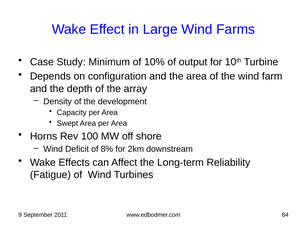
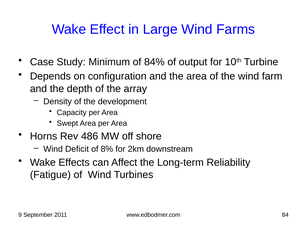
10%: 10% -> 84%
100: 100 -> 486
